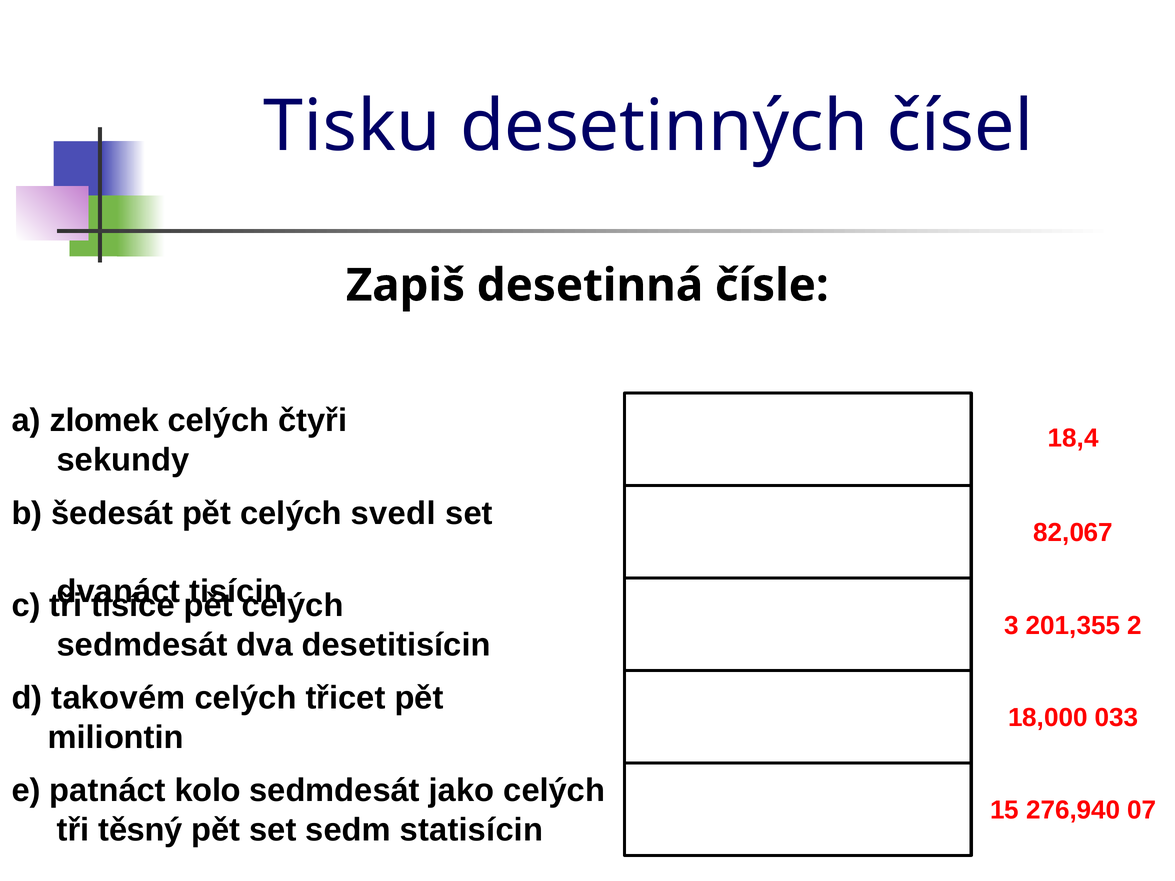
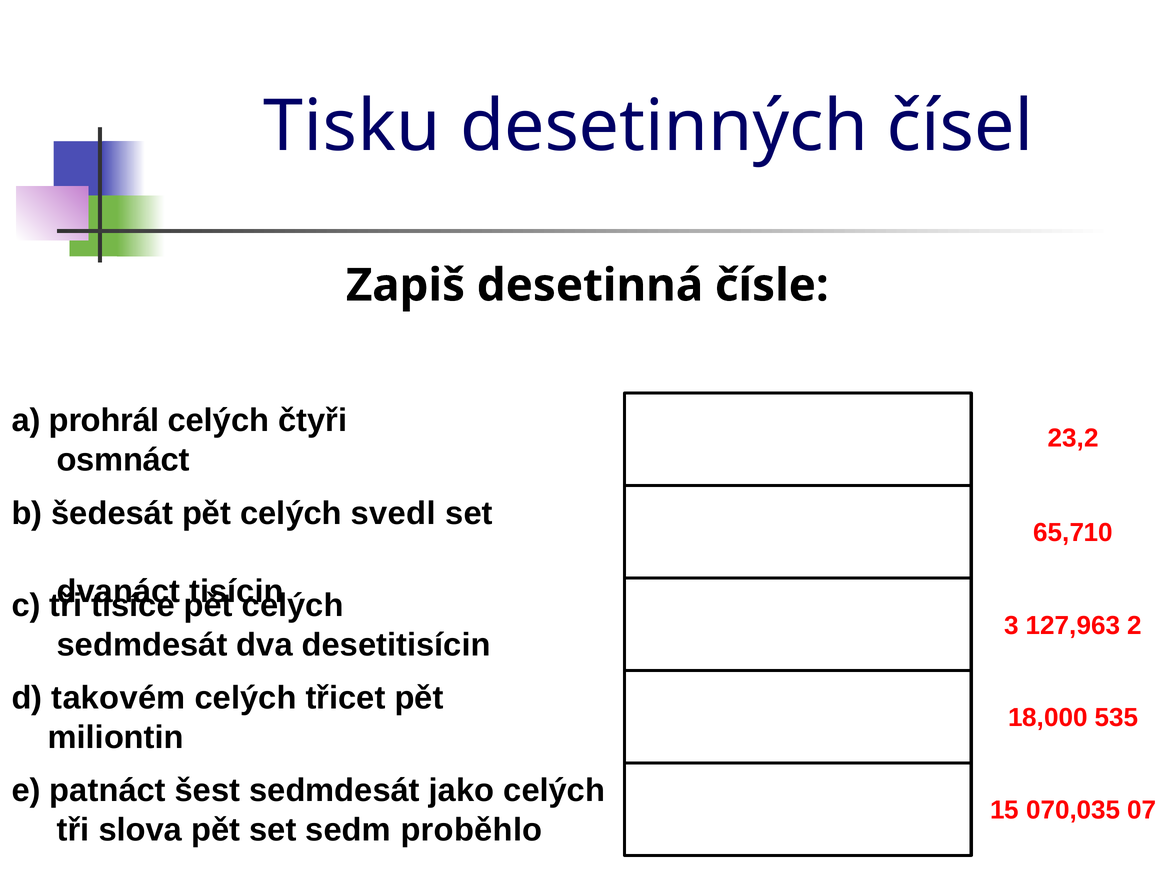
zlomek: zlomek -> prohrál
18,4: 18,4 -> 23,2
sekundy: sekundy -> osmnáct
82,067: 82,067 -> 65,710
201,355: 201,355 -> 127,963
033: 033 -> 535
kolo: kolo -> šest
276,940: 276,940 -> 070,035
těsný: těsný -> slova
statisícin: statisícin -> proběhlo
